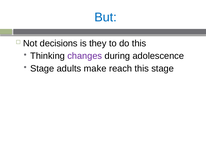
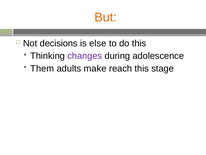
But colour: blue -> orange
they: they -> else
Stage at (42, 68): Stage -> Them
